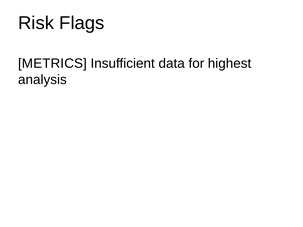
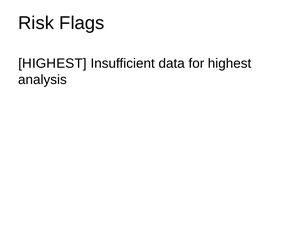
METRICS at (52, 64): METRICS -> HIGHEST
